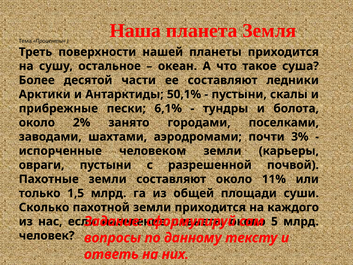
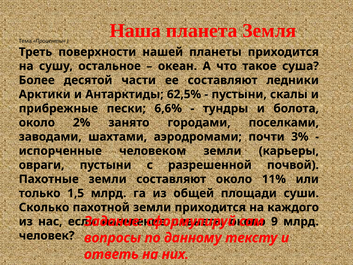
50,1%: 50,1% -> 62,5%
6,1%: 6,1% -> 6,6%
5: 5 -> 9
